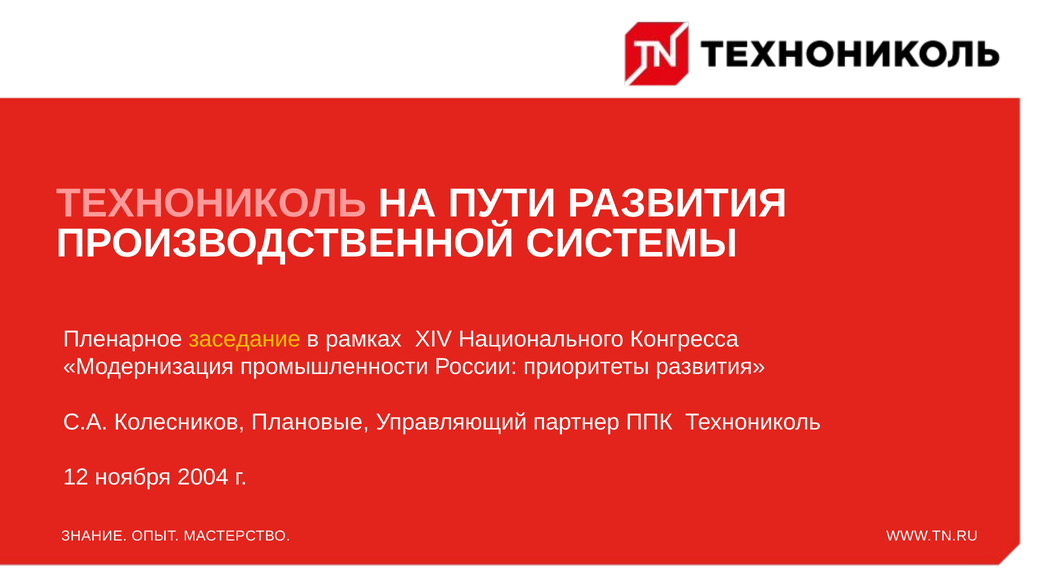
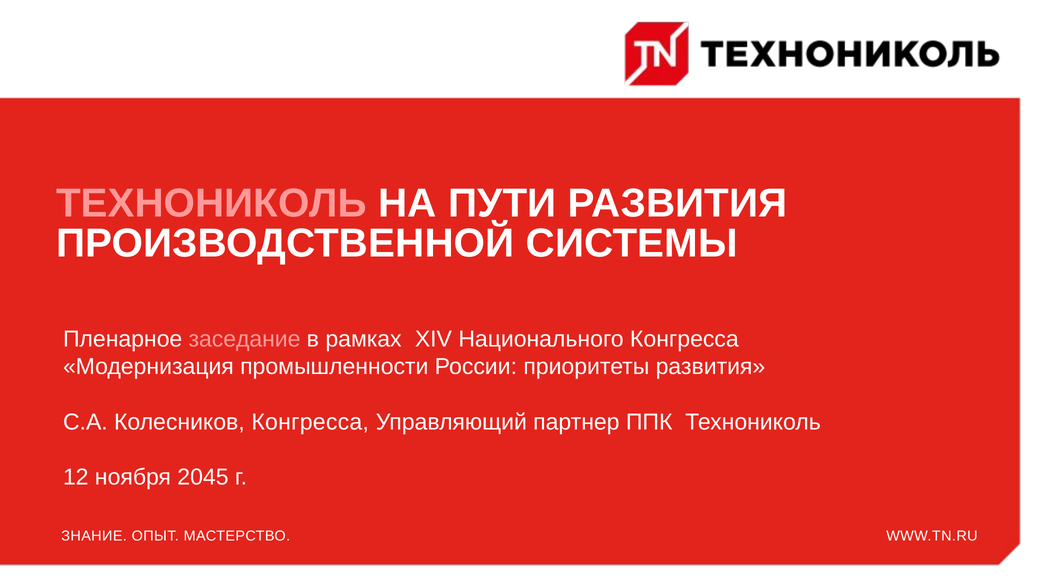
заседание colour: yellow -> pink
Колесников Плановые: Плановые -> Конгресса
2004: 2004 -> 2045
